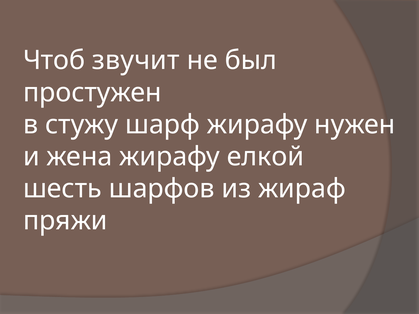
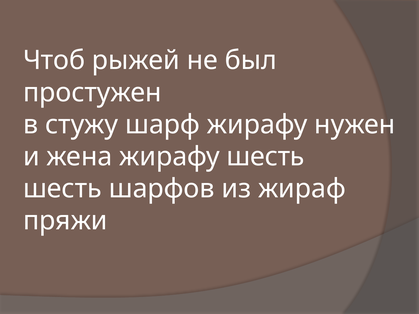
звучит: звучит -> рыжей
жирафу елкой: елкой -> шесть
